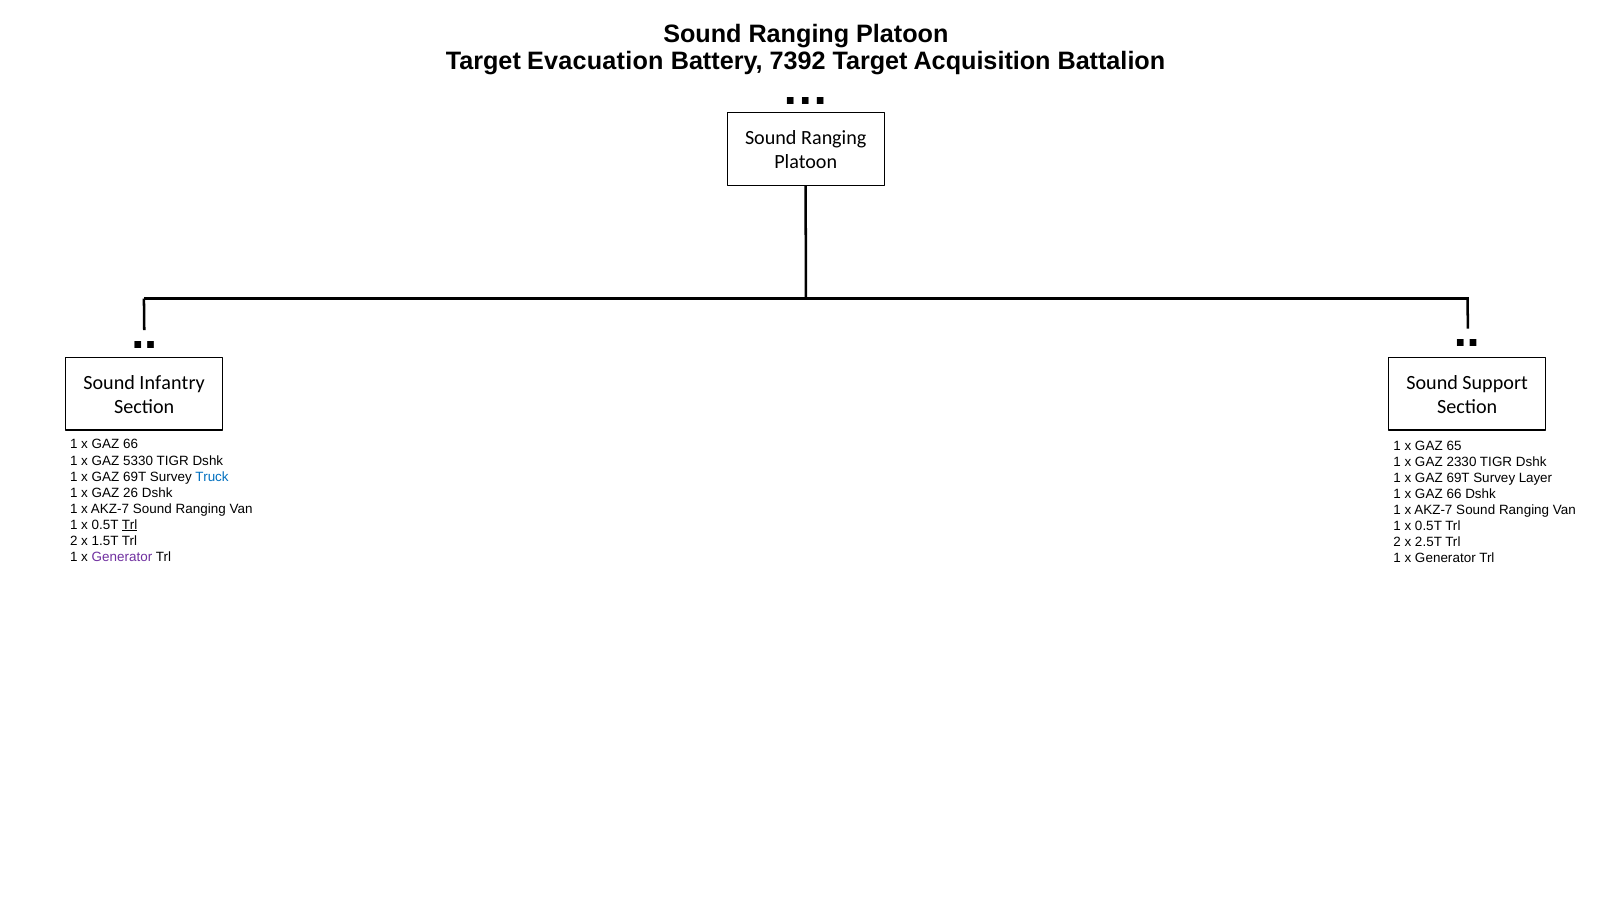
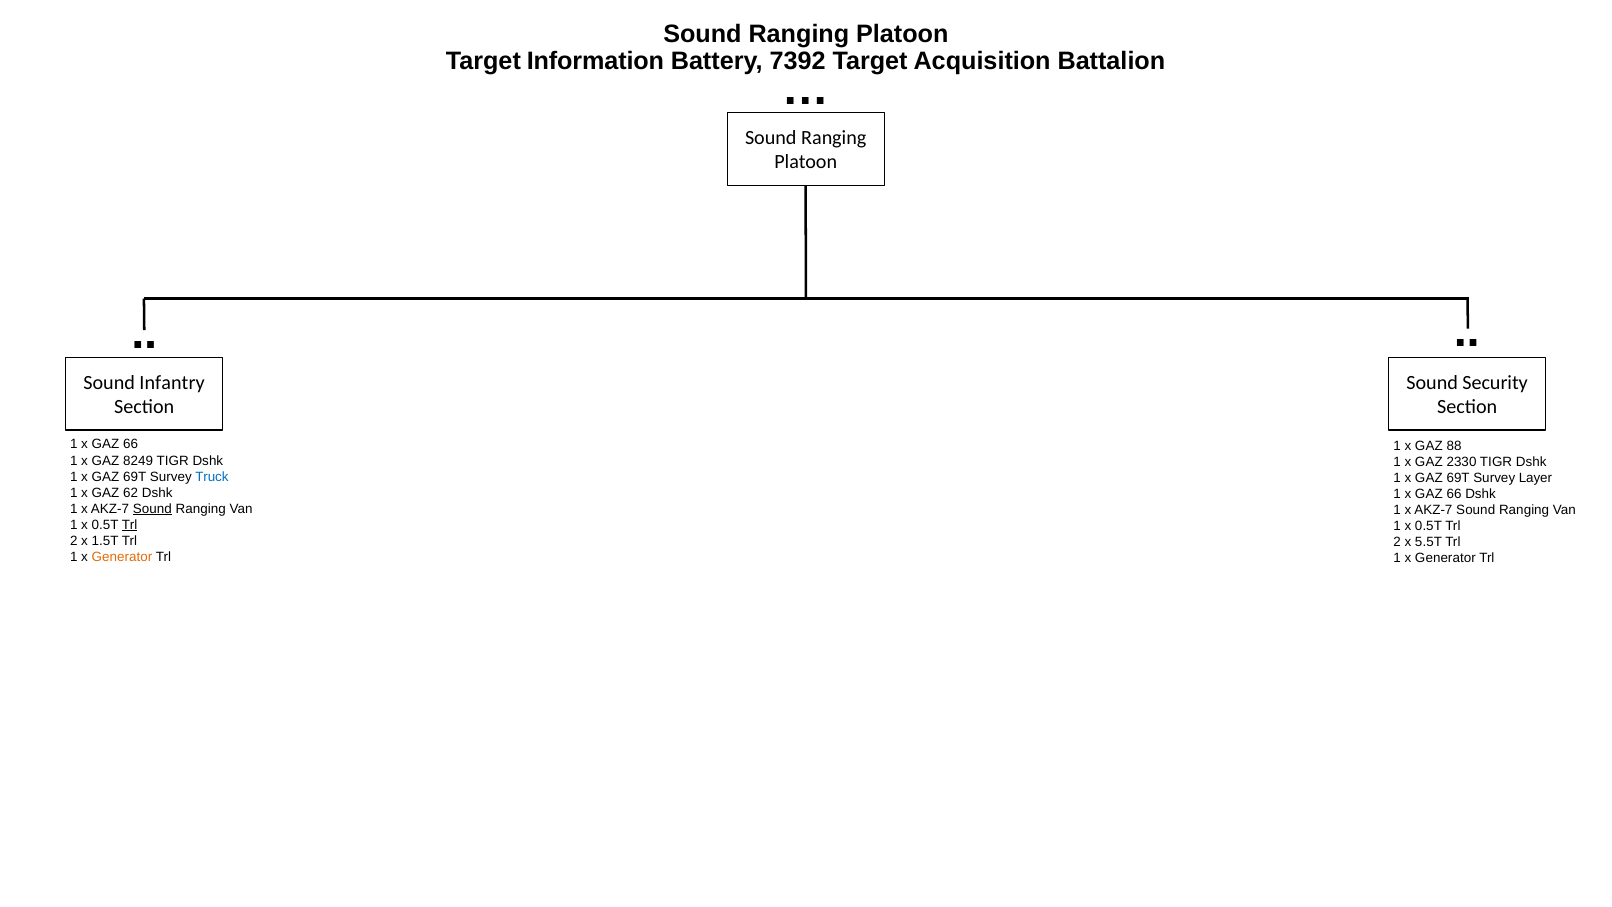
Evacuation: Evacuation -> Information
Support: Support -> Security
65: 65 -> 88
5330: 5330 -> 8249
26: 26 -> 62
Sound at (152, 509) underline: none -> present
2.5T: 2.5T -> 5.5T
Generator at (122, 557) colour: purple -> orange
